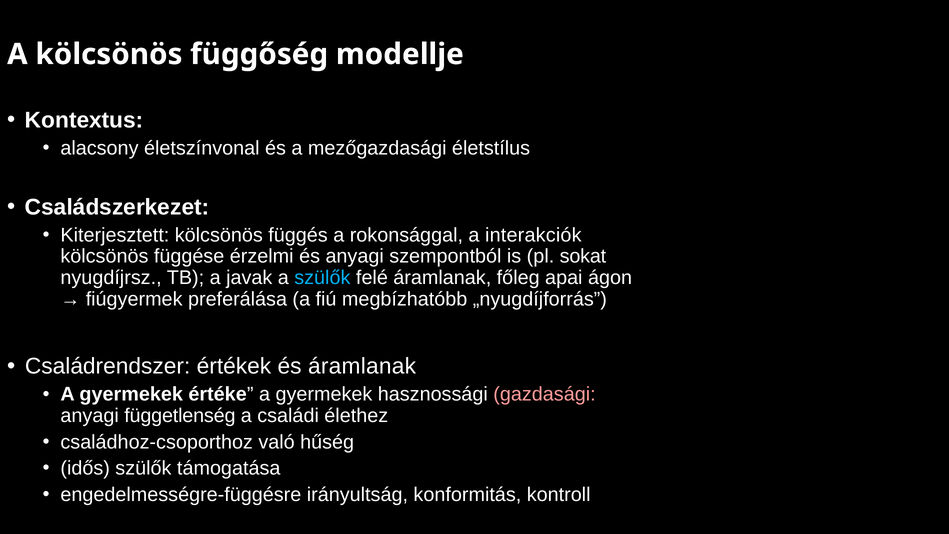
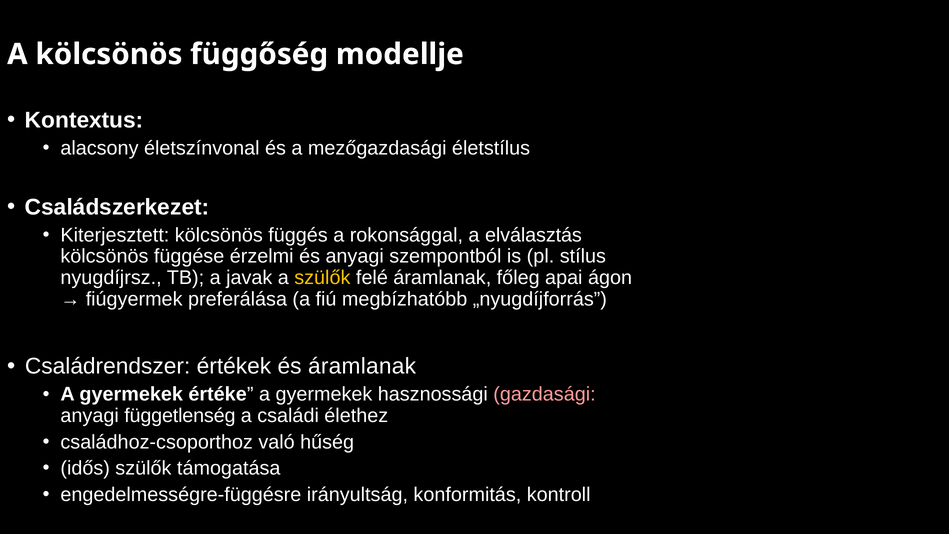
interakciók: interakciók -> elválasztás
sokat: sokat -> stílus
szülők at (322, 278) colour: light blue -> yellow
